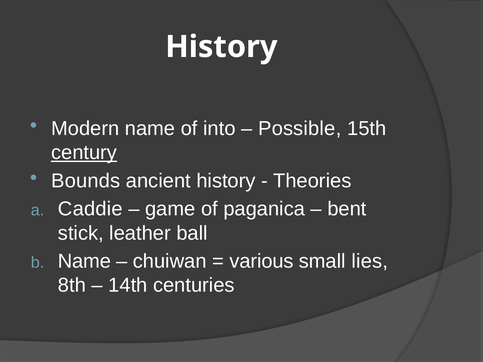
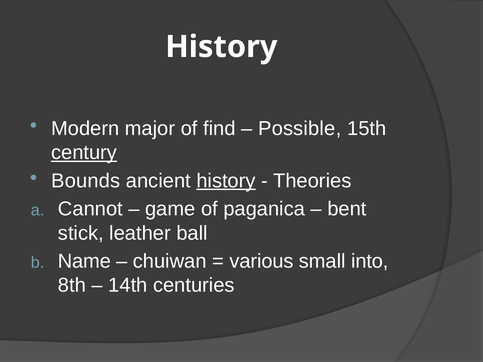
Modern name: name -> major
into: into -> find
history at (226, 181) underline: none -> present
Caddie: Caddie -> Cannot
lies: lies -> into
